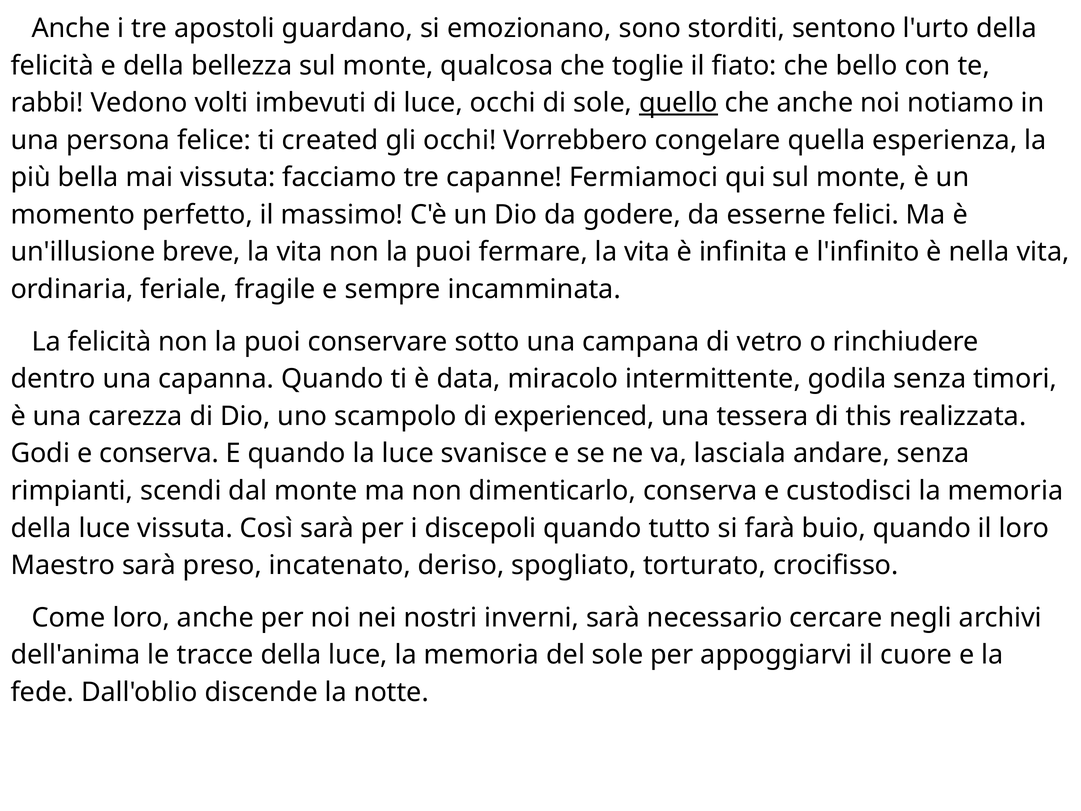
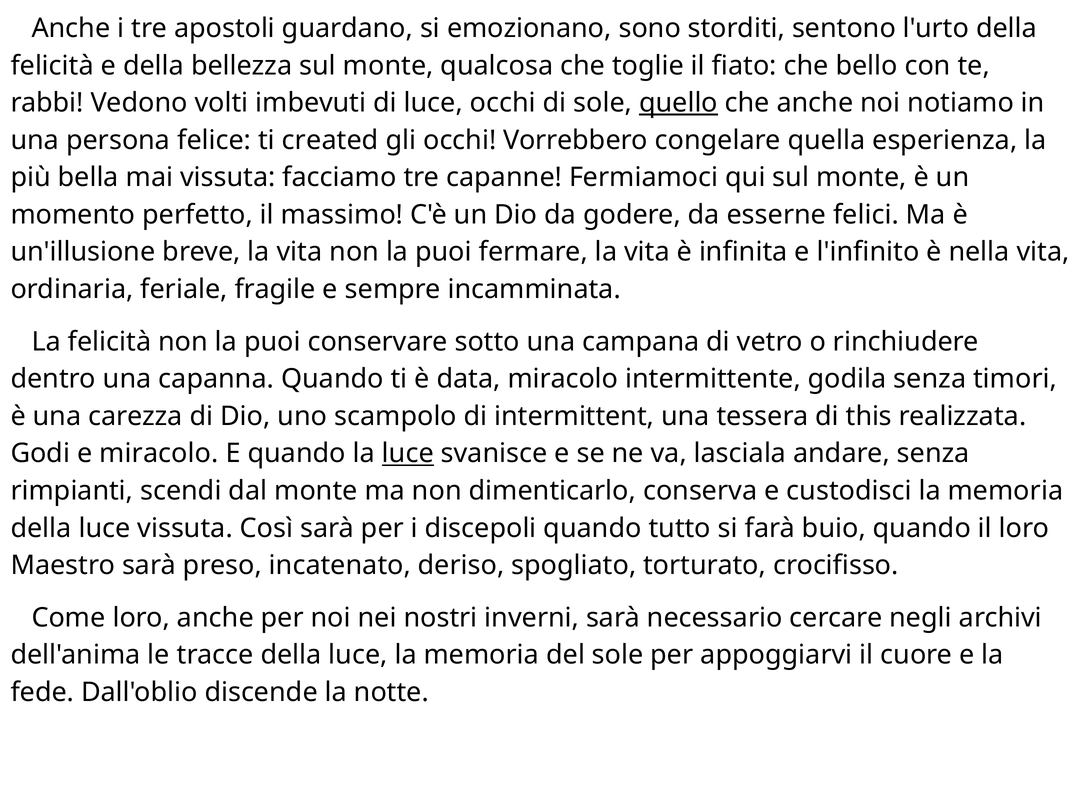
experienced: experienced -> intermittent
e conserva: conserva -> miracolo
luce at (408, 453) underline: none -> present
